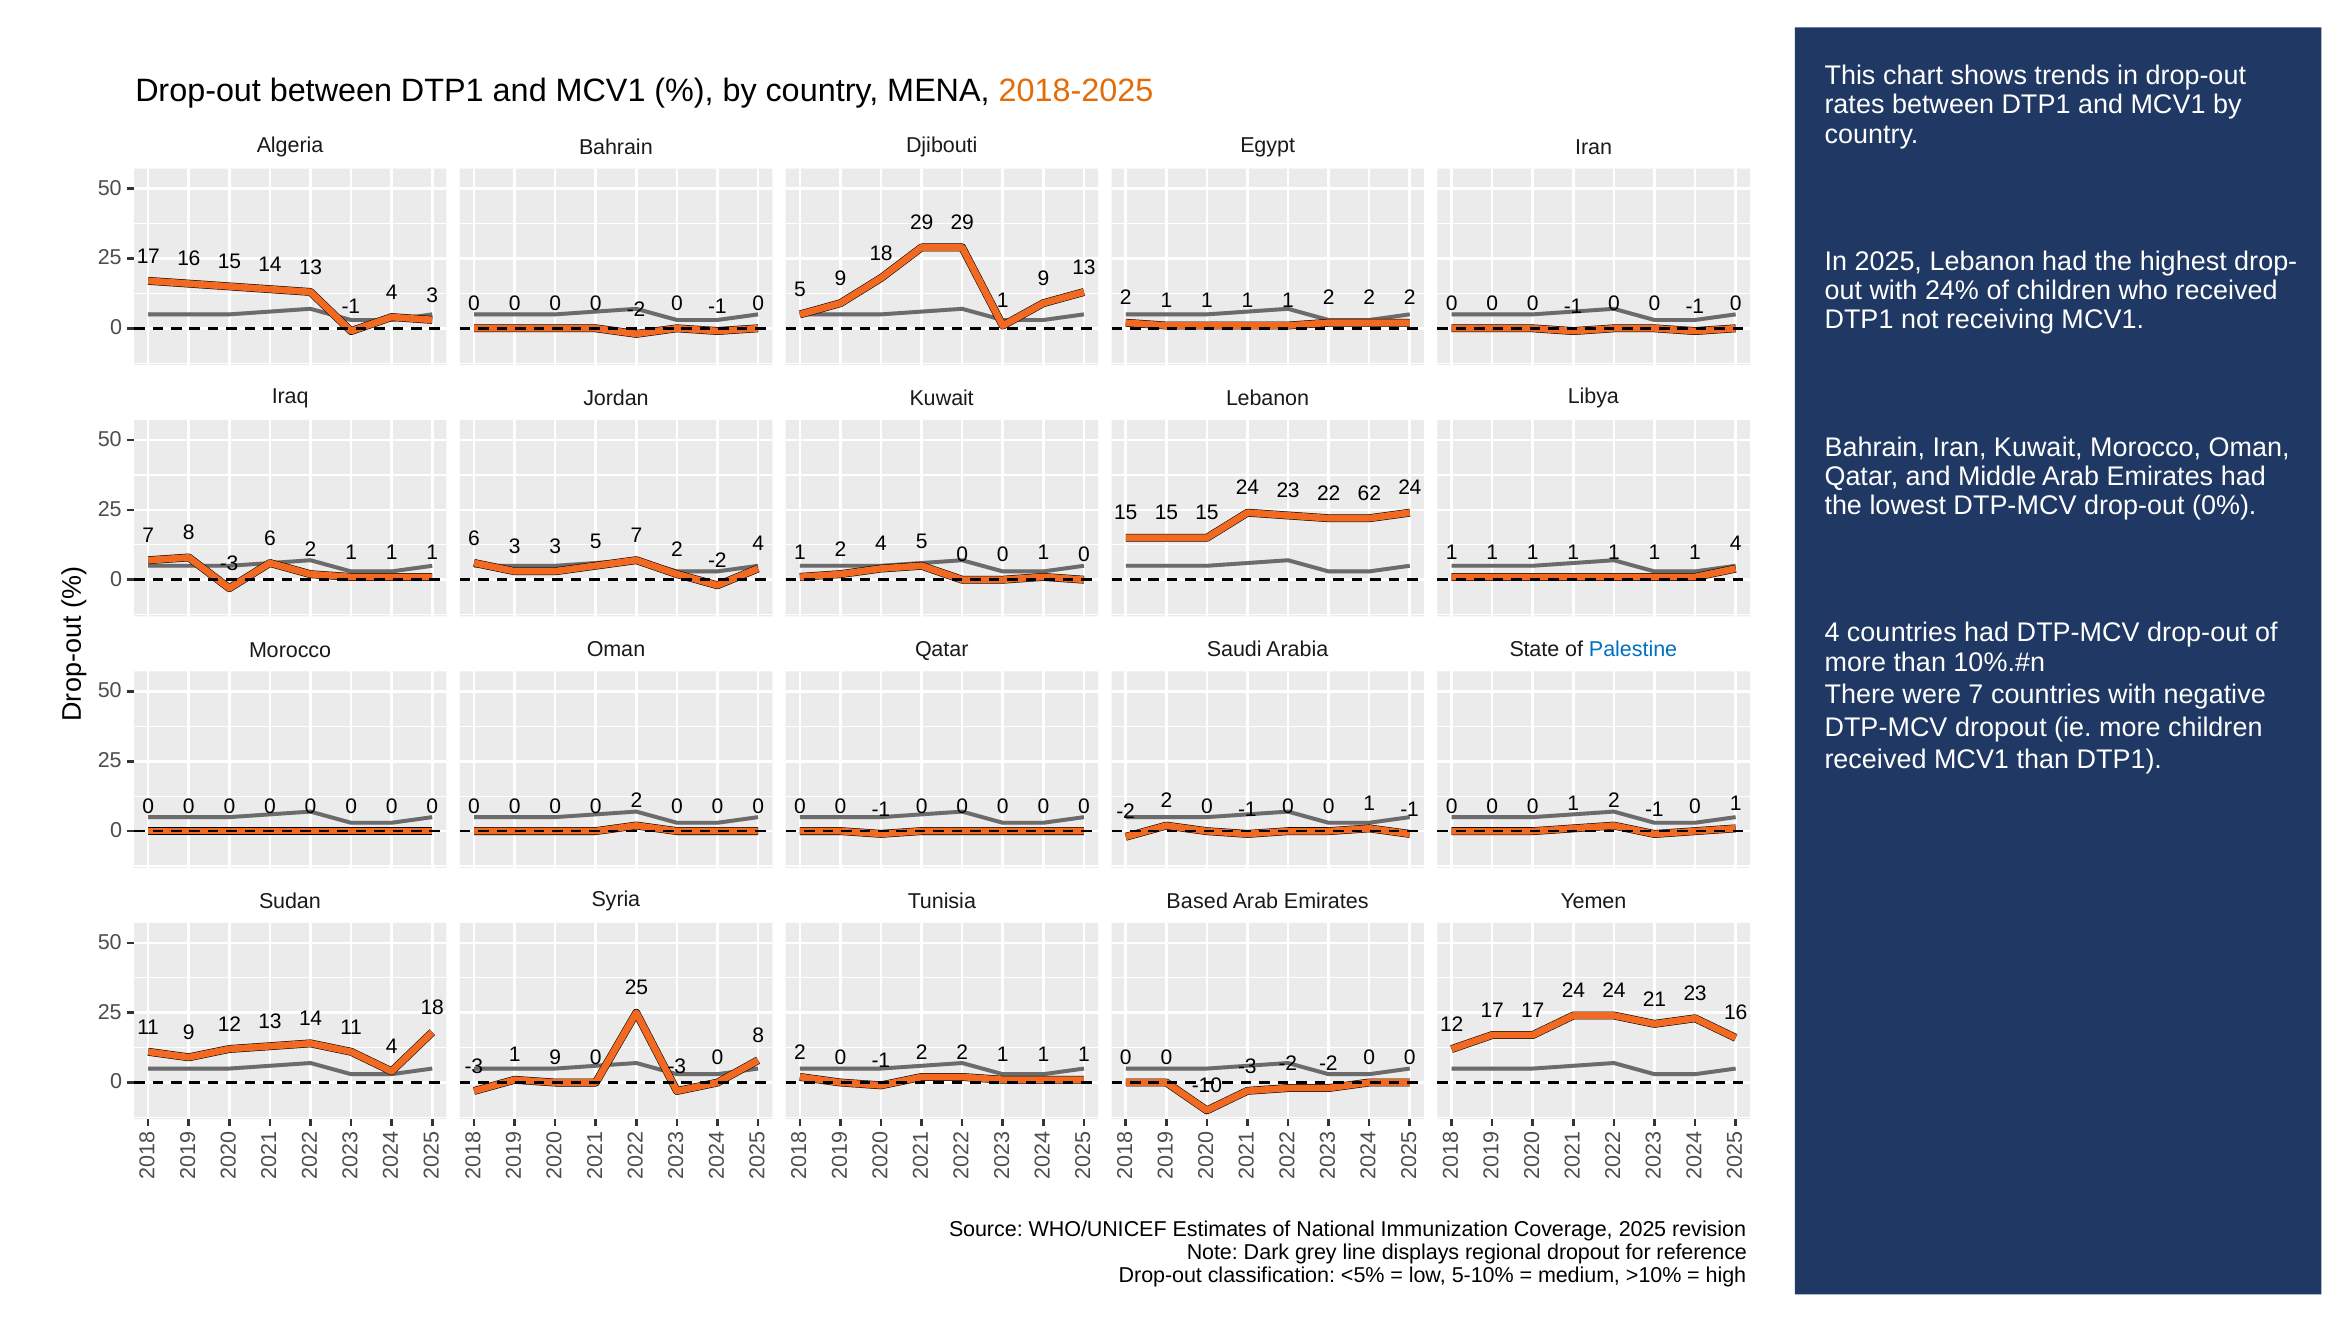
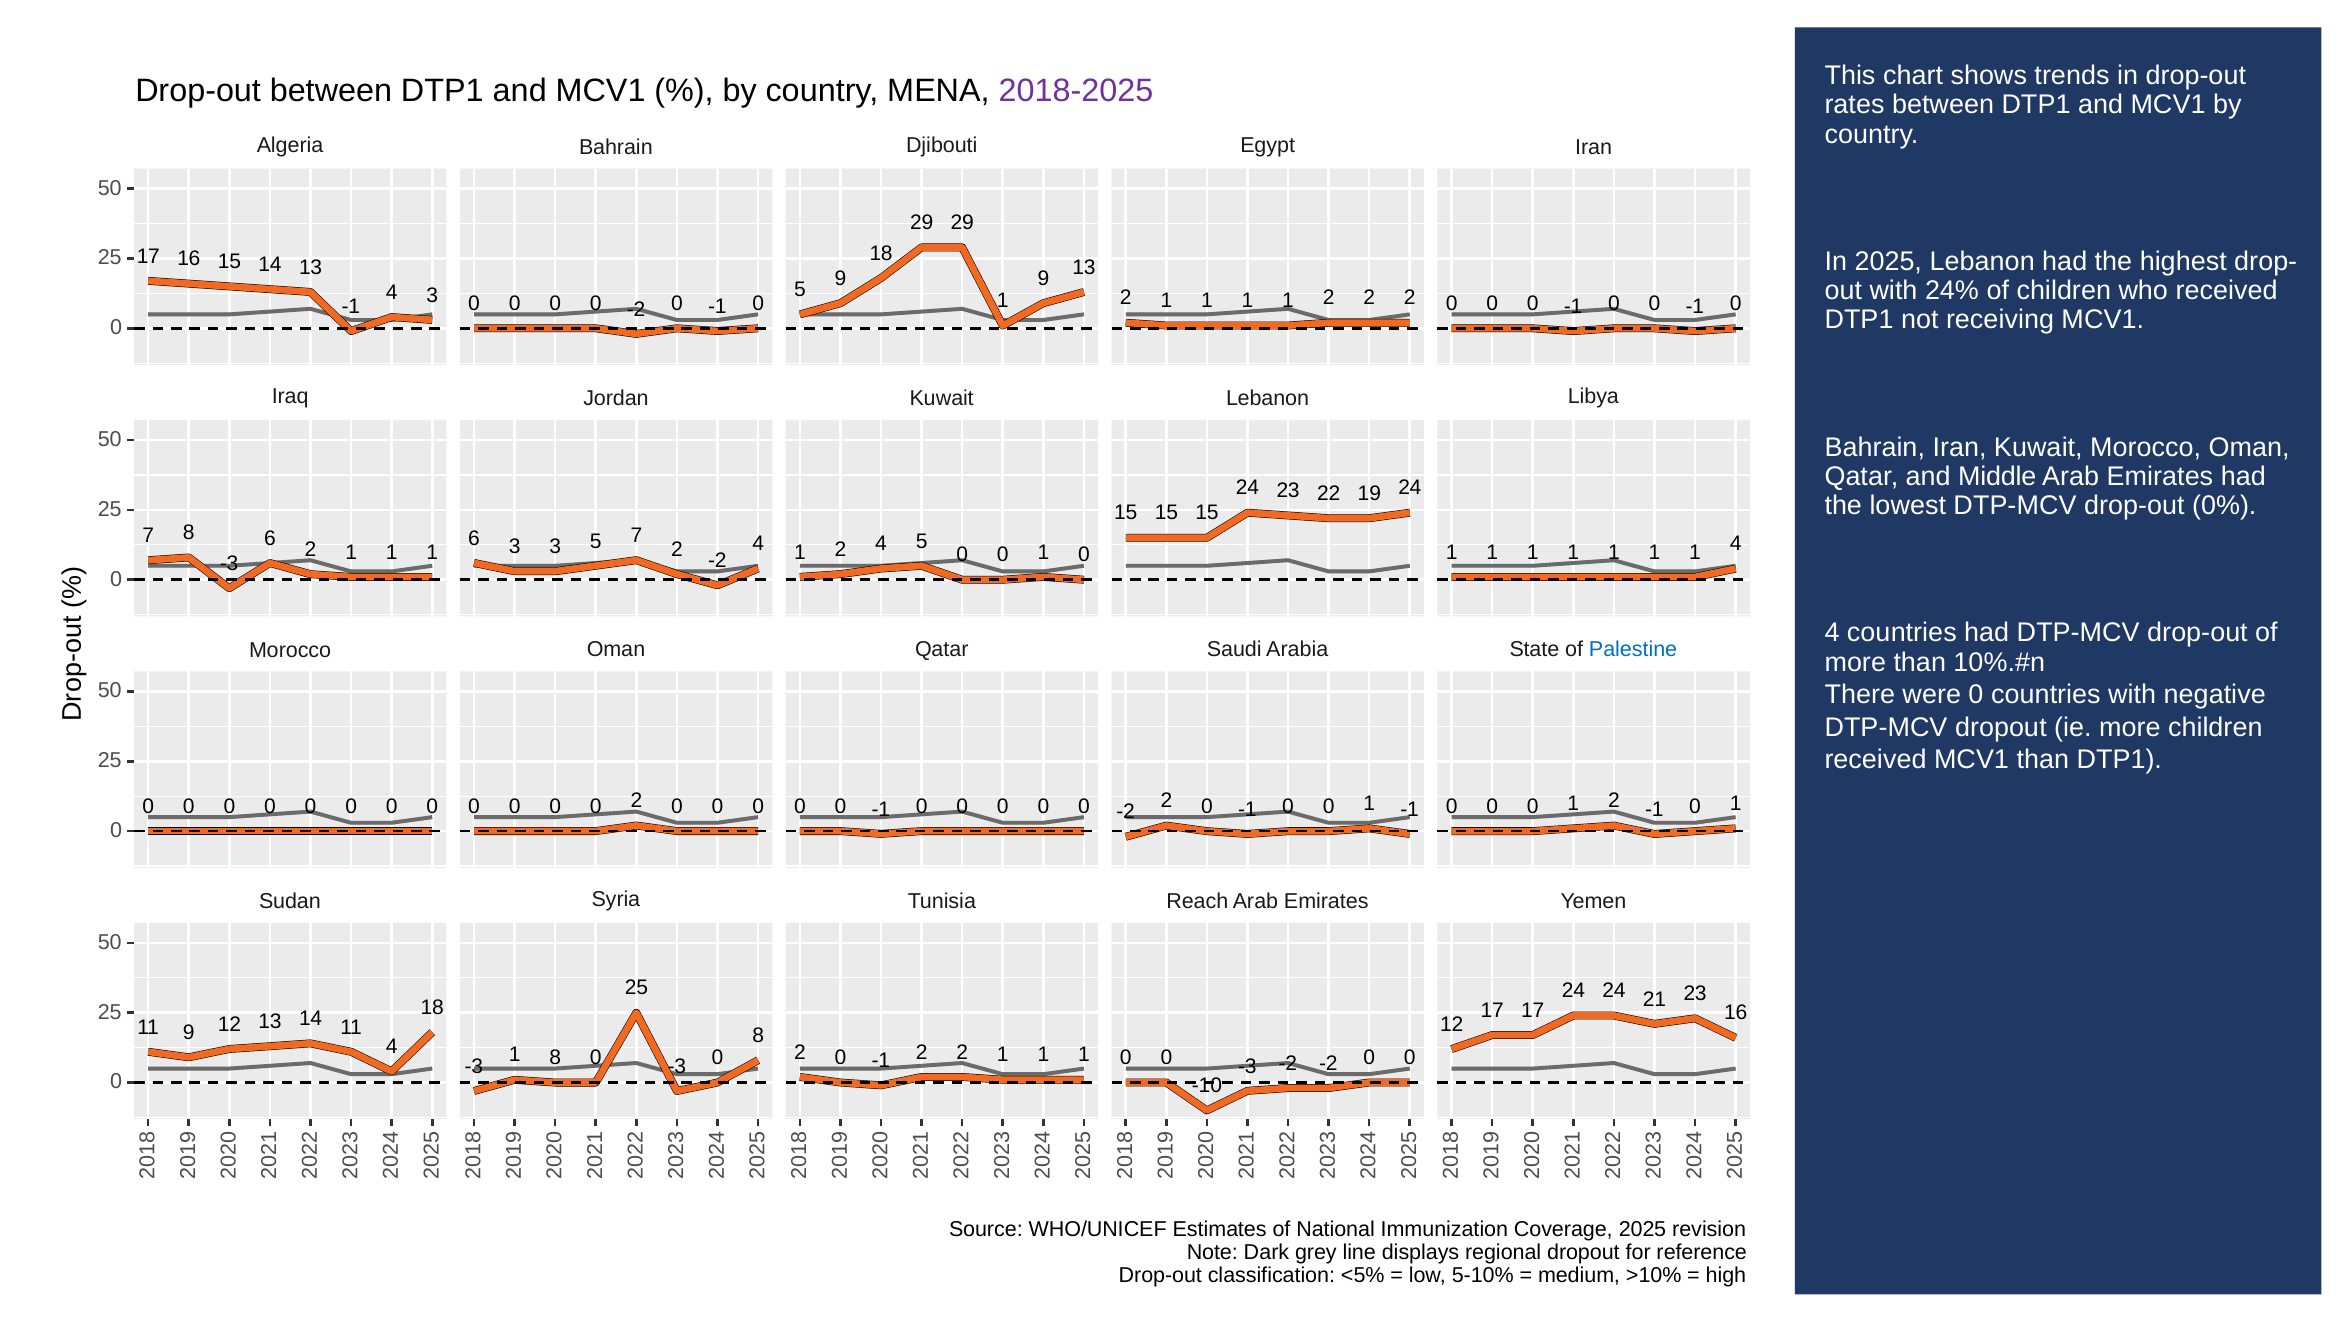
2018-2025 colour: orange -> purple
62: 62 -> 19
were 7: 7 -> 0
Based: Based -> Reach
9 at (555, 1058): 9 -> 8
